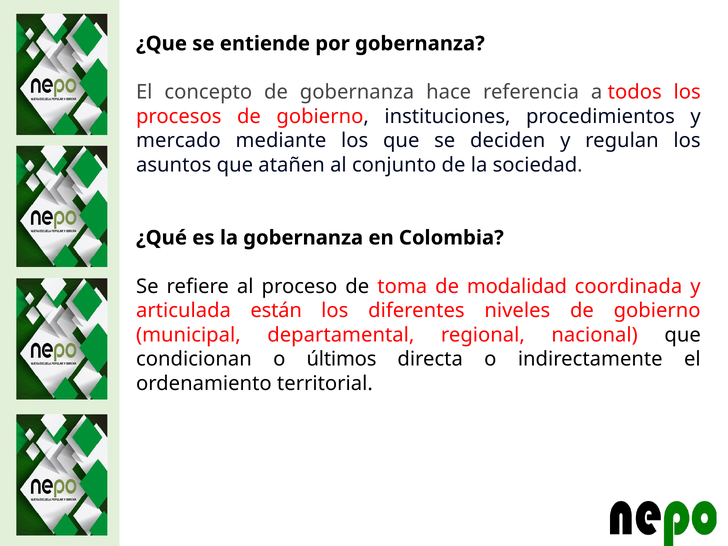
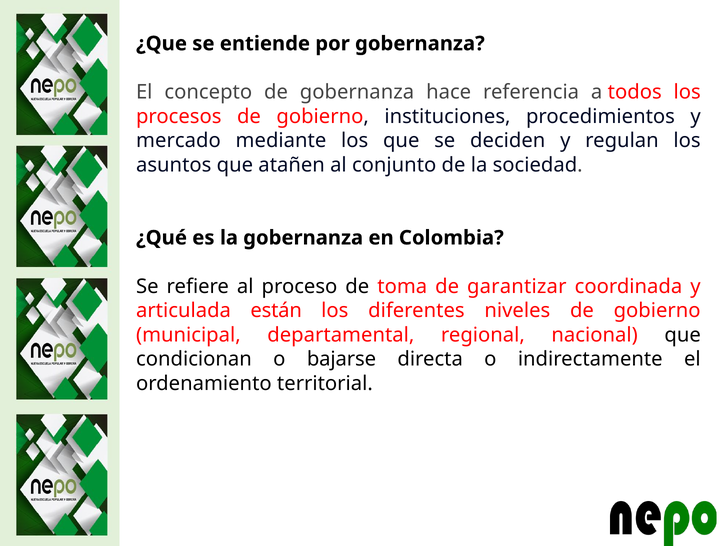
modalidad: modalidad -> garantizar
últimos: últimos -> bajarse
